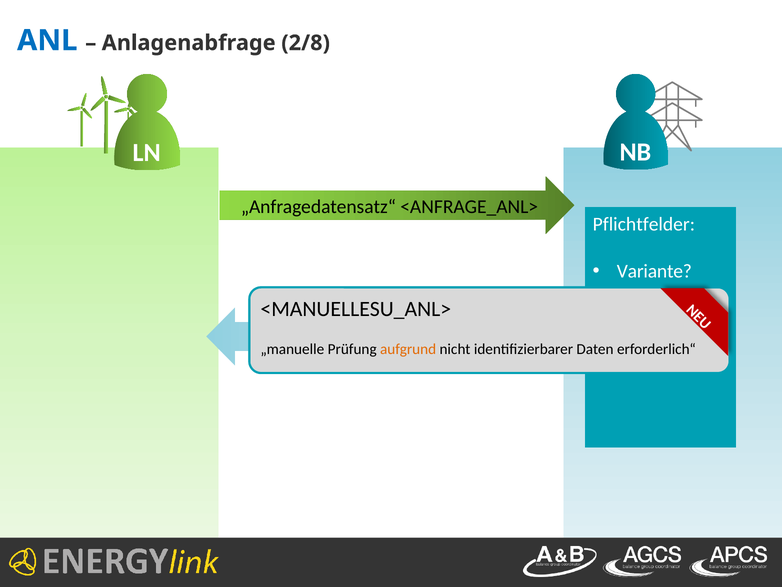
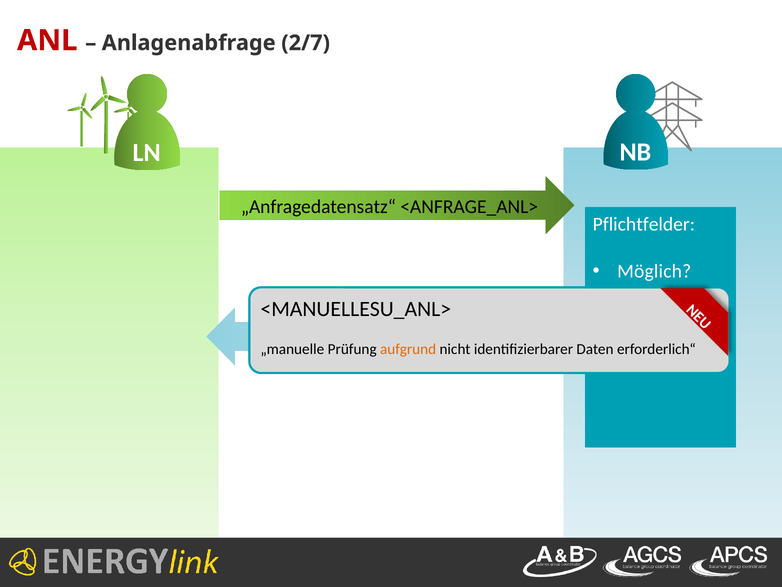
ANL colour: blue -> red
2/8: 2/8 -> 2/7
Variante: Variante -> Möglich
